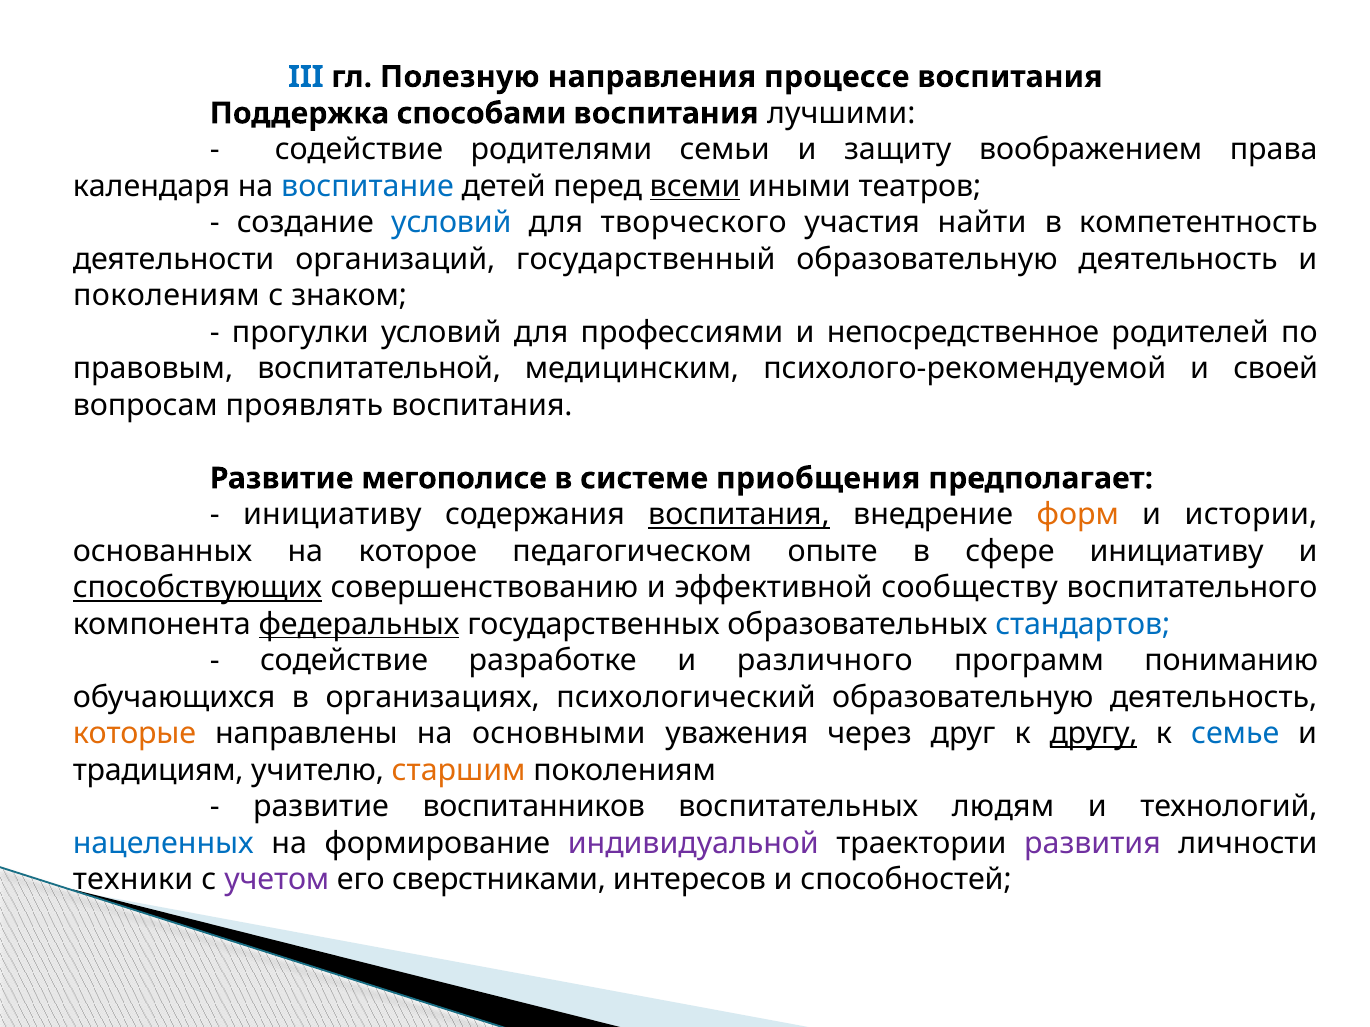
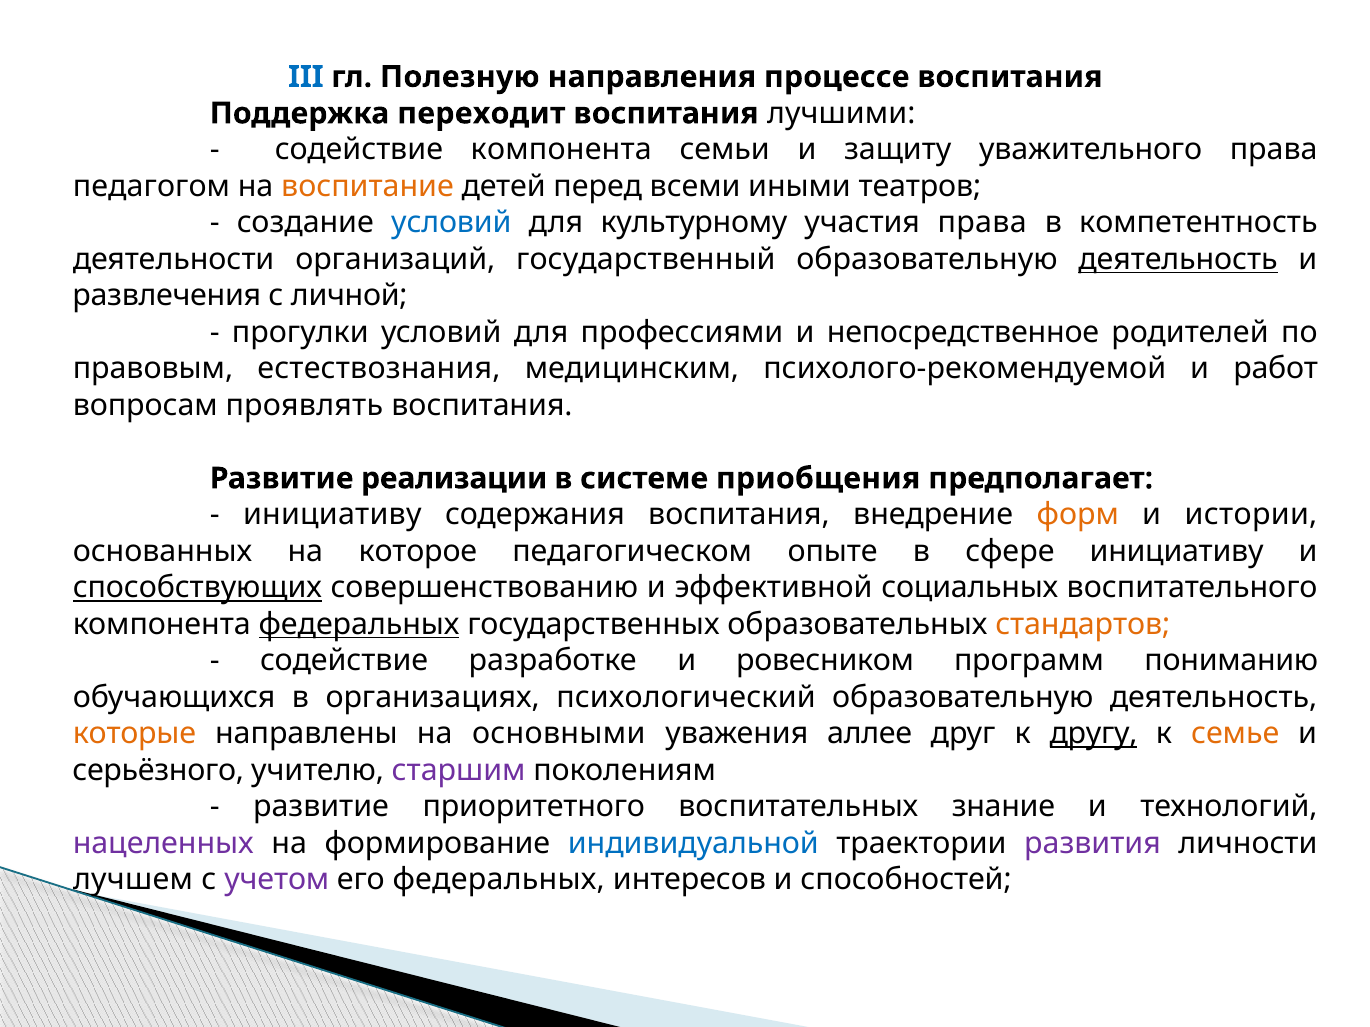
способами: способами -> переходит
содействие родителями: родителями -> компонента
воображением: воображением -> уважительного
календаря: календаря -> педагогом
воспитание colour: blue -> orange
всеми underline: present -> none
творческого: творческого -> культурному
участия найти: найти -> права
деятельность at (1178, 260) underline: none -> present
поколениям at (166, 296): поколениям -> развлечения
знаком: знаком -> личной
воспитательной: воспитательной -> естествознания
своей: своей -> работ
мегополисе: мегополисе -> реализации
воспитания at (739, 515) underline: present -> none
сообществу: сообществу -> социальных
стандартов colour: blue -> orange
различного: различного -> ровесником
через: через -> аллее
семье colour: blue -> orange
традициям: традициям -> серьёзного
старшим colour: orange -> purple
воспитанников: воспитанников -> приоритетного
людям: людям -> знание
нацеленных colour: blue -> purple
индивидуальной colour: purple -> blue
техники: техники -> лучшем
его сверстниками: сверстниками -> федеральных
